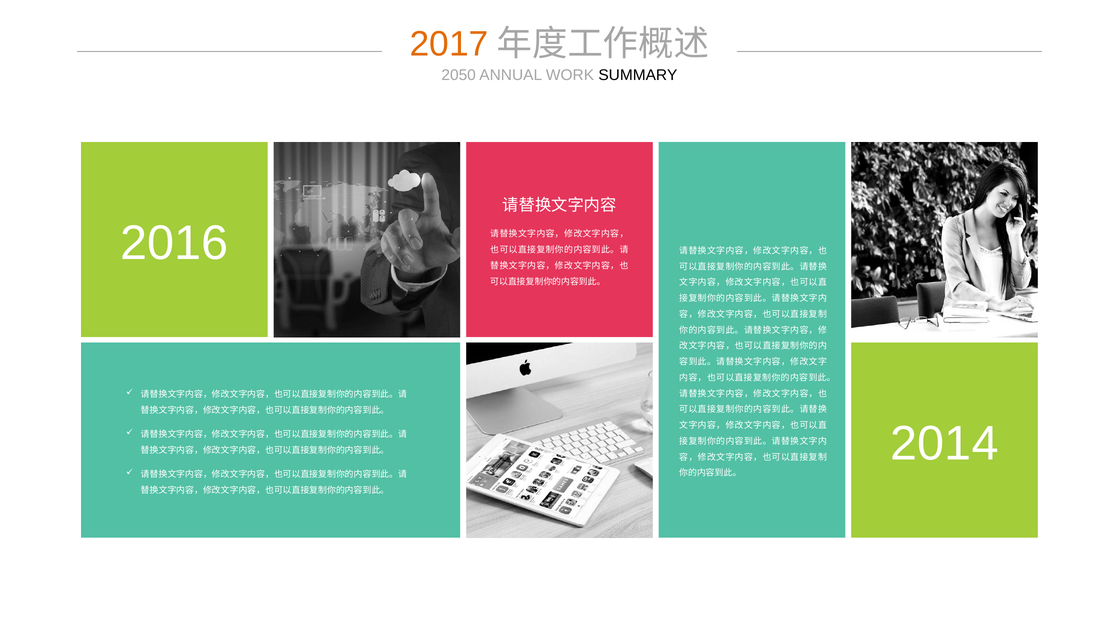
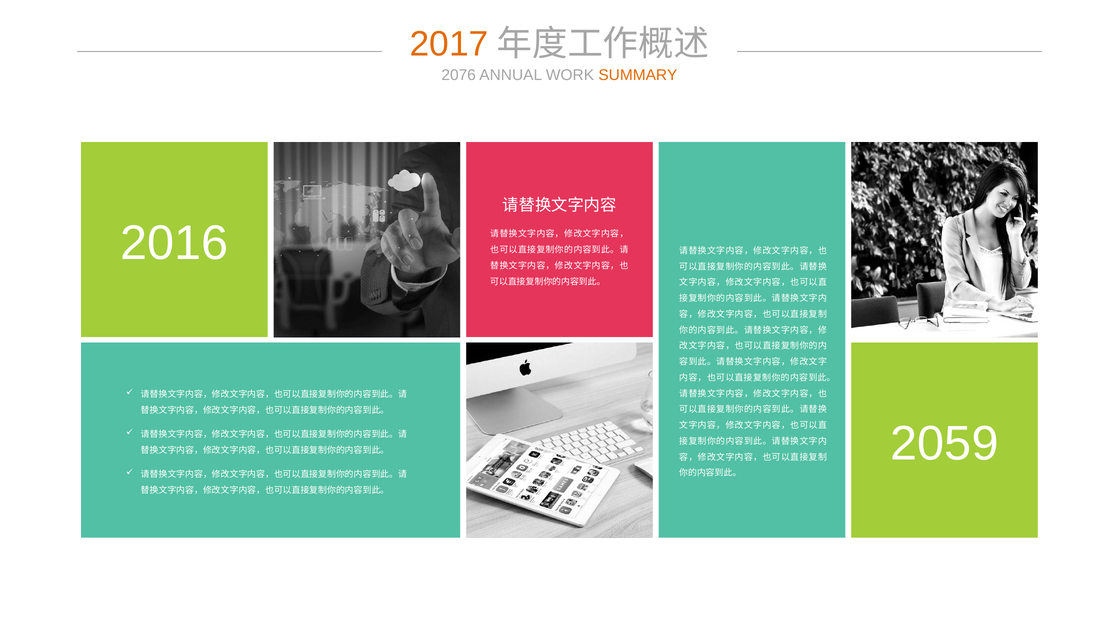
2050: 2050 -> 2076
SUMMARY colour: black -> orange
2014: 2014 -> 2059
